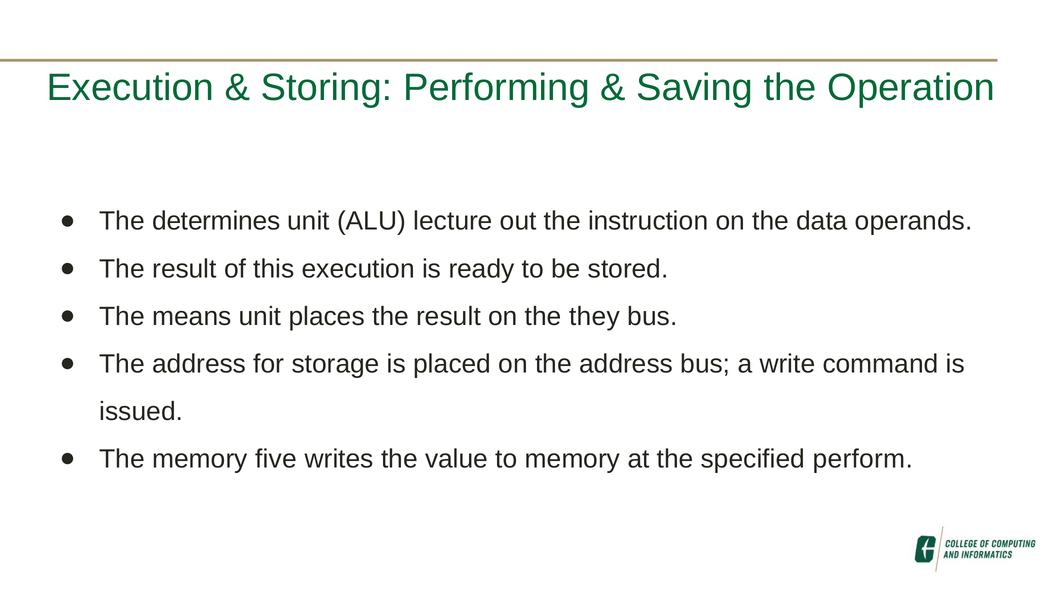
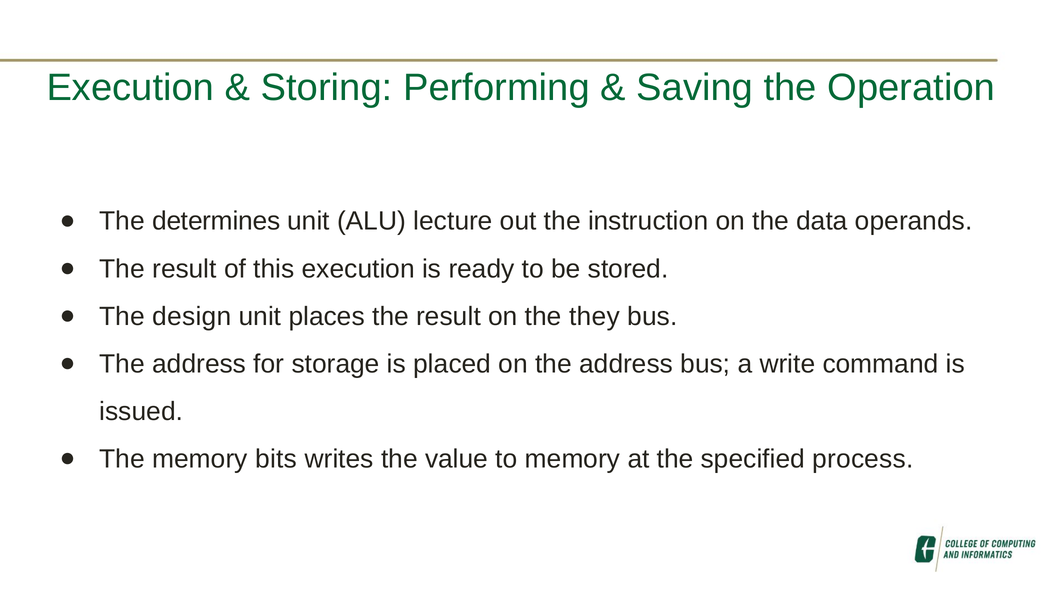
means: means -> design
five: five -> bits
perform: perform -> process
